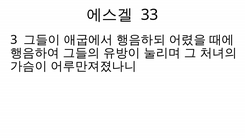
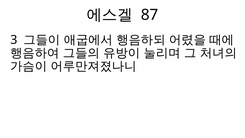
33: 33 -> 87
